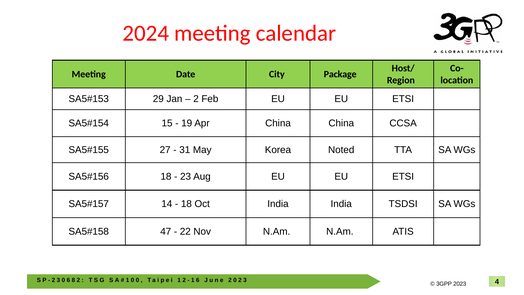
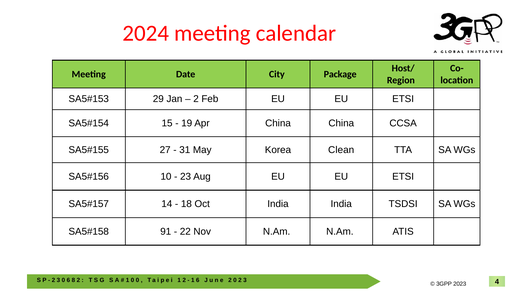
Noted: Noted -> Clean
18 at (166, 176): 18 -> 10
47: 47 -> 91
